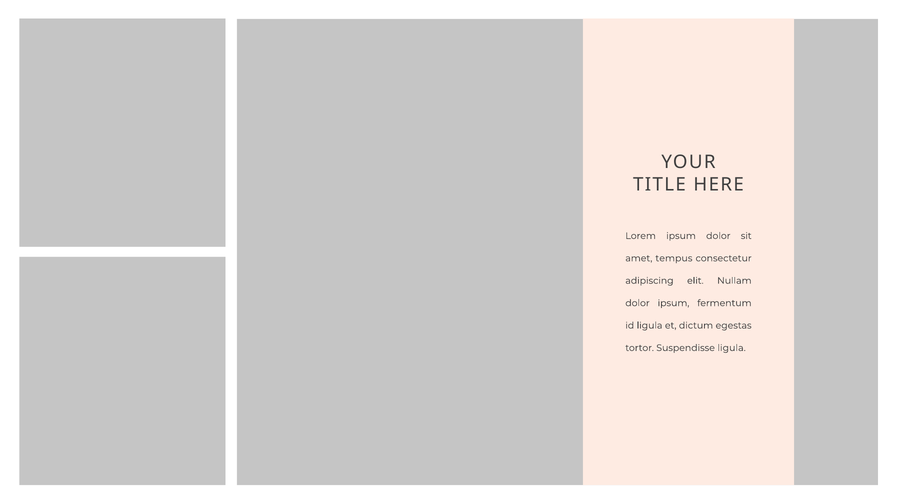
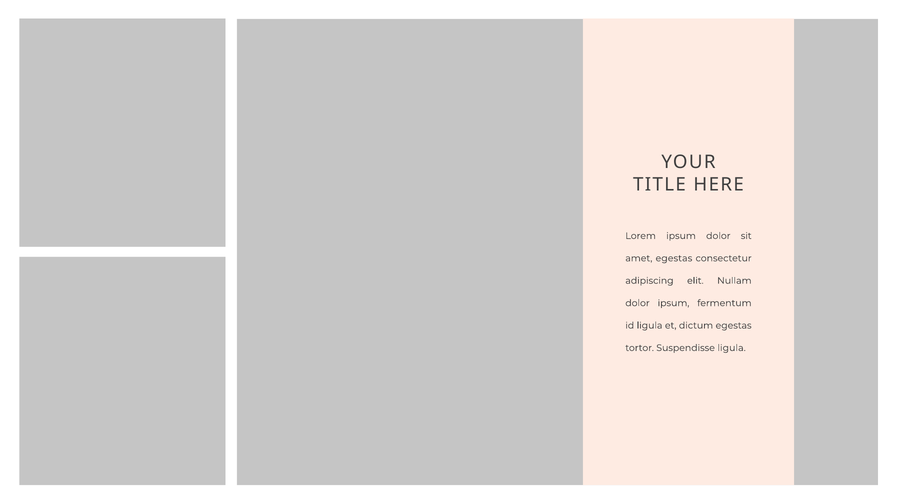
amet tempus: tempus -> egestas
